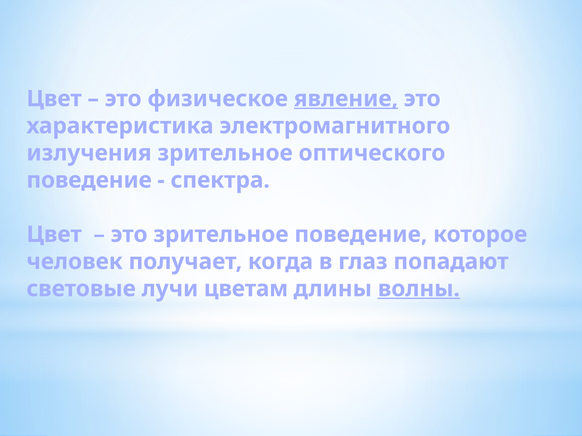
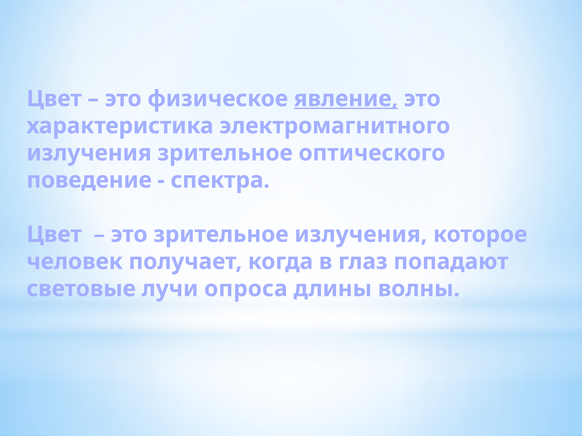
зрительное поведение: поведение -> излучения
цветам: цветам -> опроса
волны underline: present -> none
